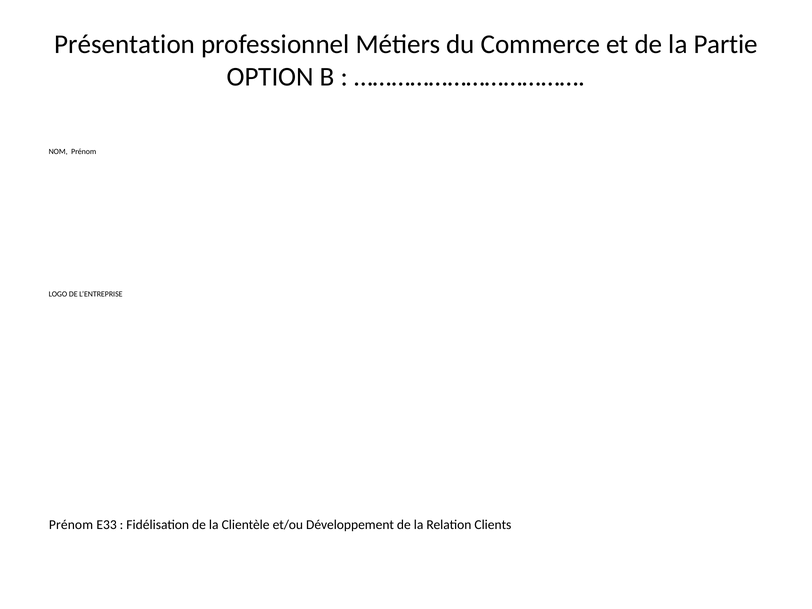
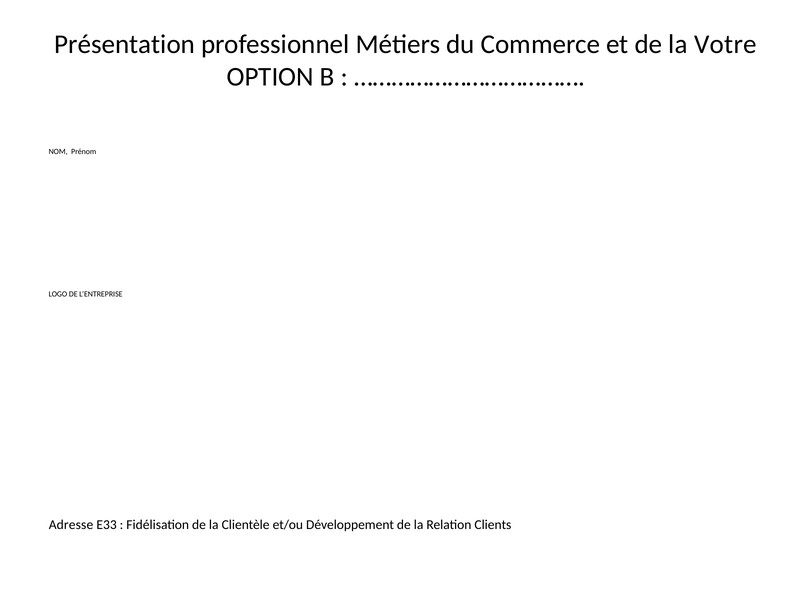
Partie: Partie -> Votre
Prénom at (71, 525): Prénom -> Adresse
